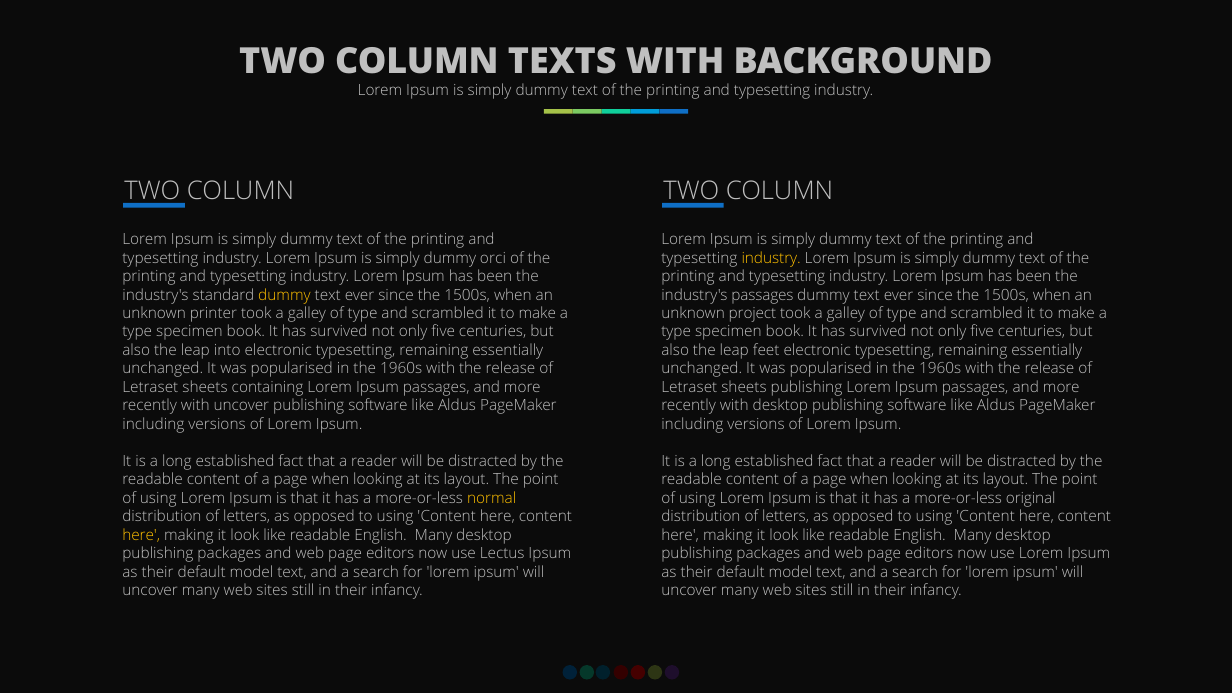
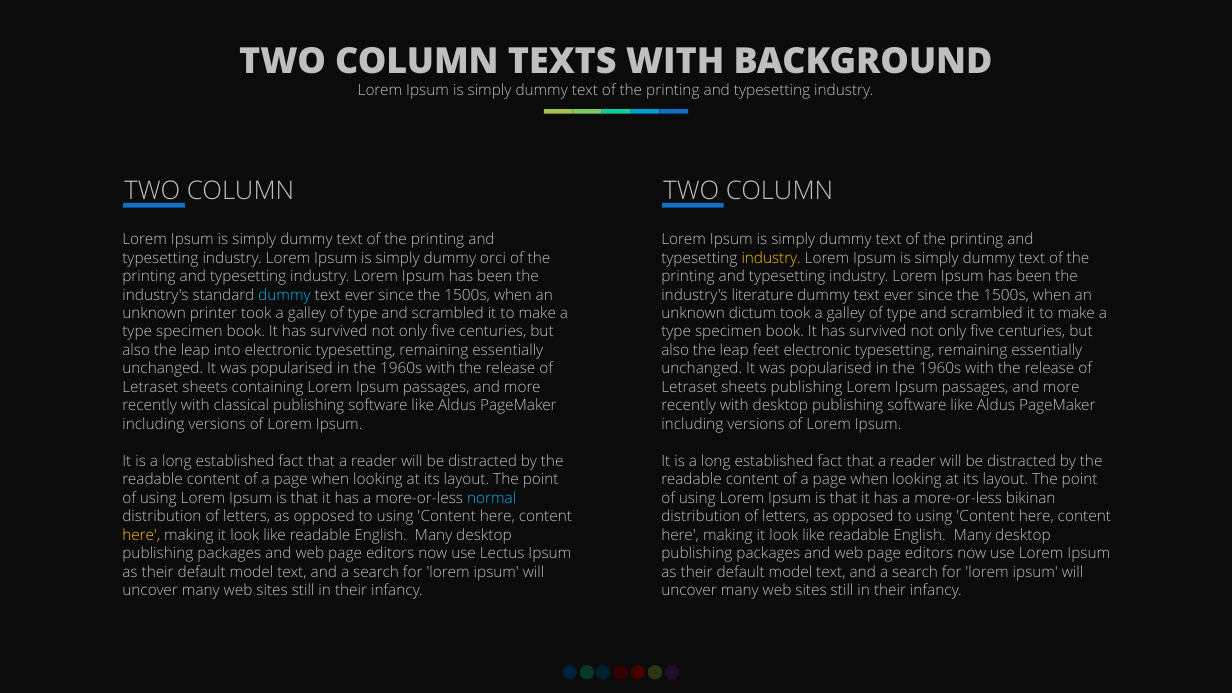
dummy at (284, 295) colour: yellow -> light blue
industry's passages: passages -> literature
project: project -> dictum
with uncover: uncover -> classical
normal colour: yellow -> light blue
original: original -> bikinan
